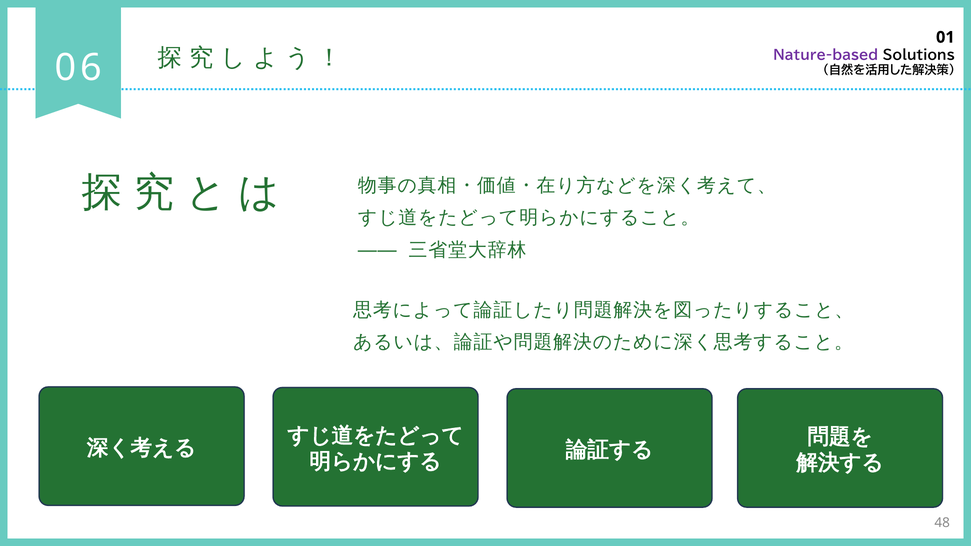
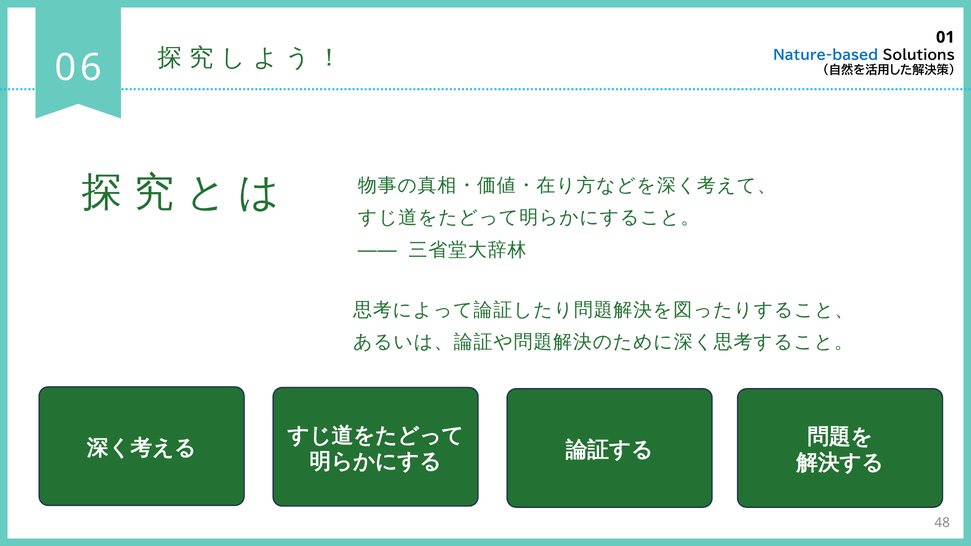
Nature-based colour: purple -> blue
